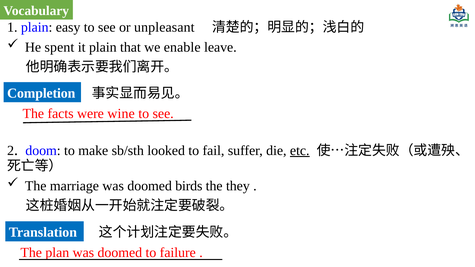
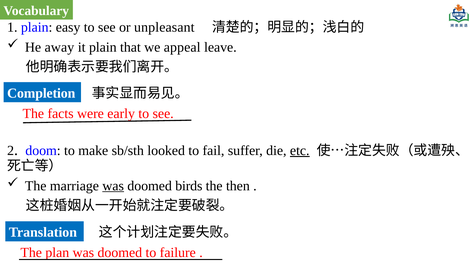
spent: spent -> away
enable: enable -> appeal
wine: wine -> early
was at (113, 186) underline: none -> present
they: they -> then
